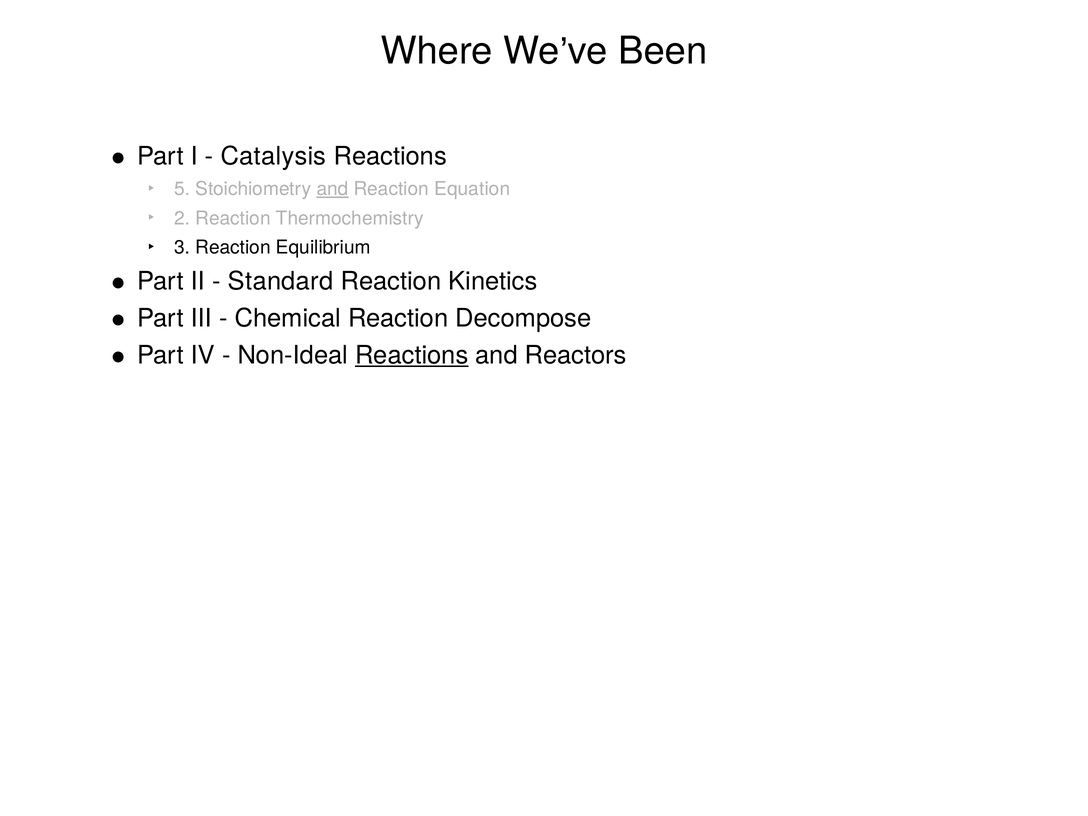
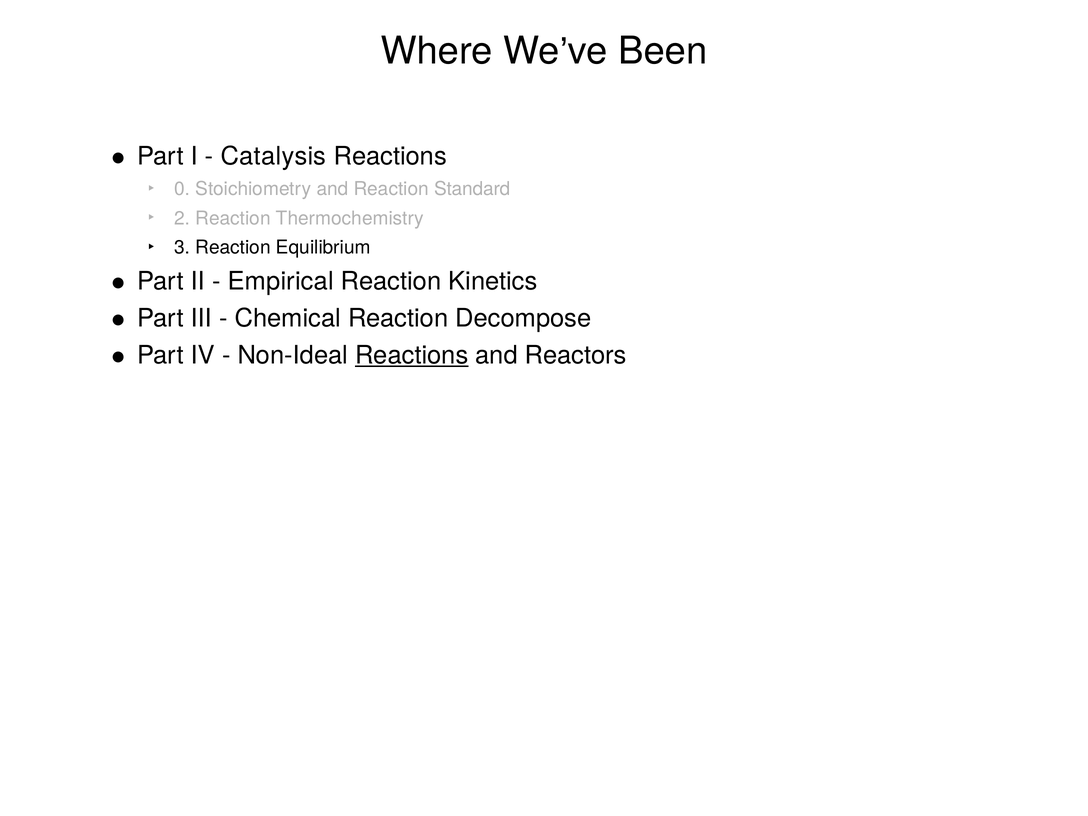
5: 5 -> 0
and at (332, 189) underline: present -> none
Equation: Equation -> Standard
Standard: Standard -> Empirical
